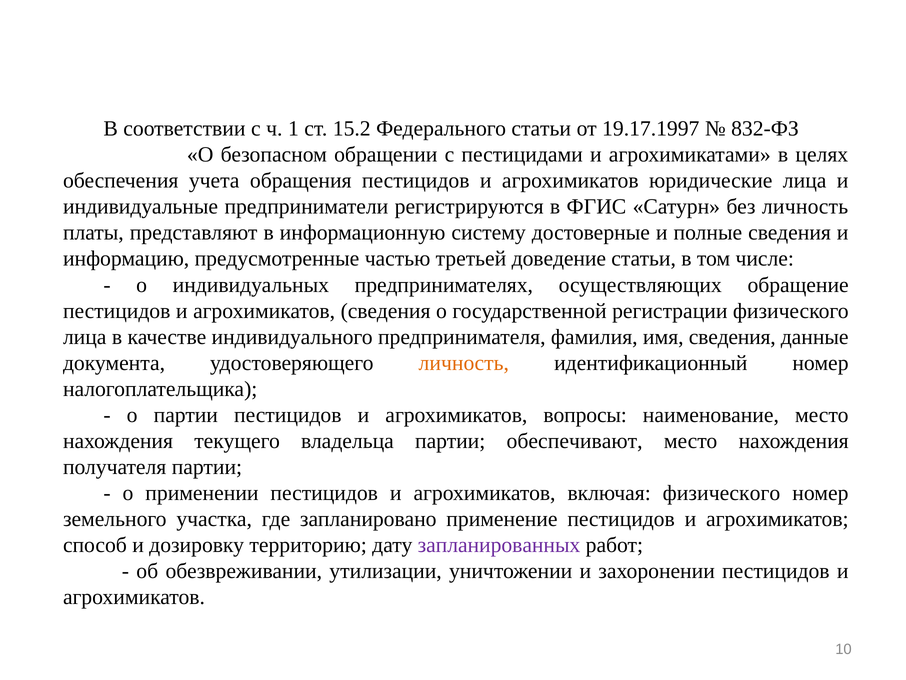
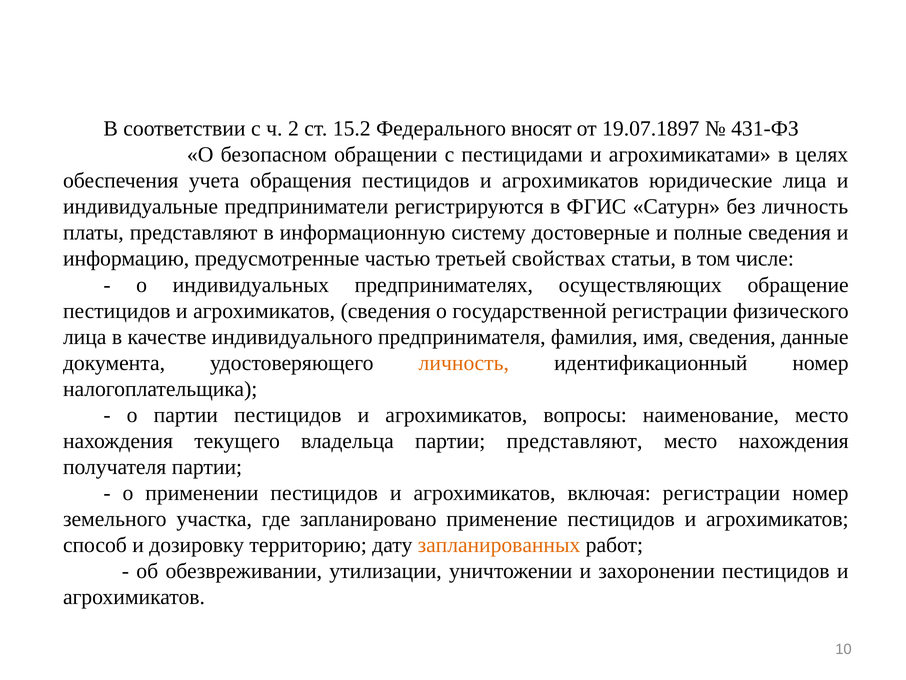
1: 1 -> 2
Федерального статьи: статьи -> вносят
19.17.1997: 19.17.1997 -> 19.07.1897
832-ФЗ: 832-ФЗ -> 431-ФЗ
доведение: доведение -> свойствах
партии обеспечивают: обеспечивают -> представляют
включая физического: физического -> регистрации
запланированных colour: purple -> orange
